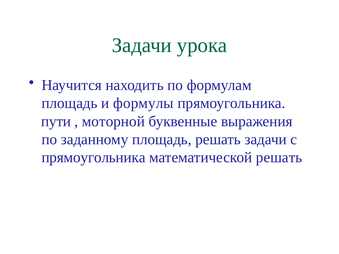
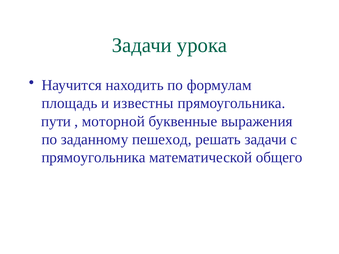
формулы: формулы -> известны
заданному площадь: площадь -> пешеход
математической решать: решать -> общего
